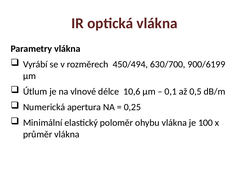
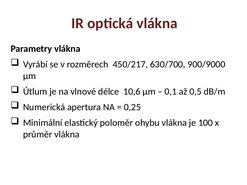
450/494: 450/494 -> 450/217
900/6199: 900/6199 -> 900/9000
